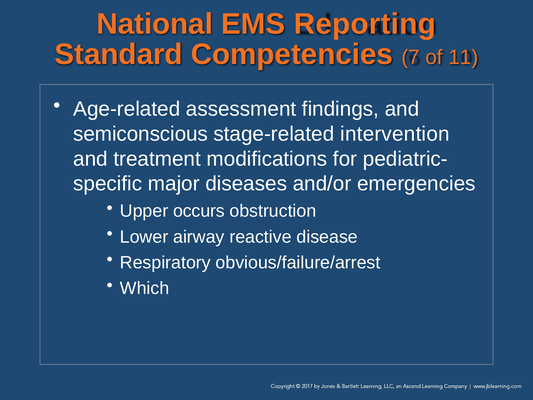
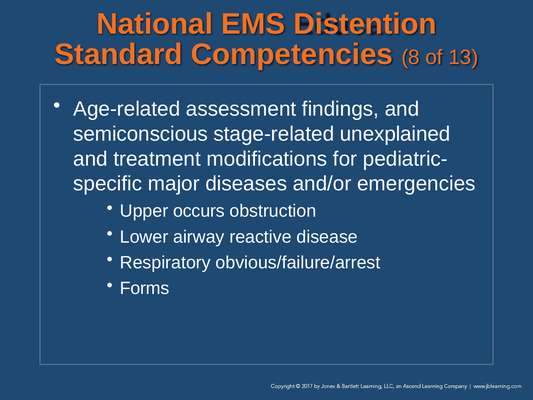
Reporting: Reporting -> Distention
7: 7 -> 8
11: 11 -> 13
intervention: intervention -> unexplained
Which: Which -> Forms
